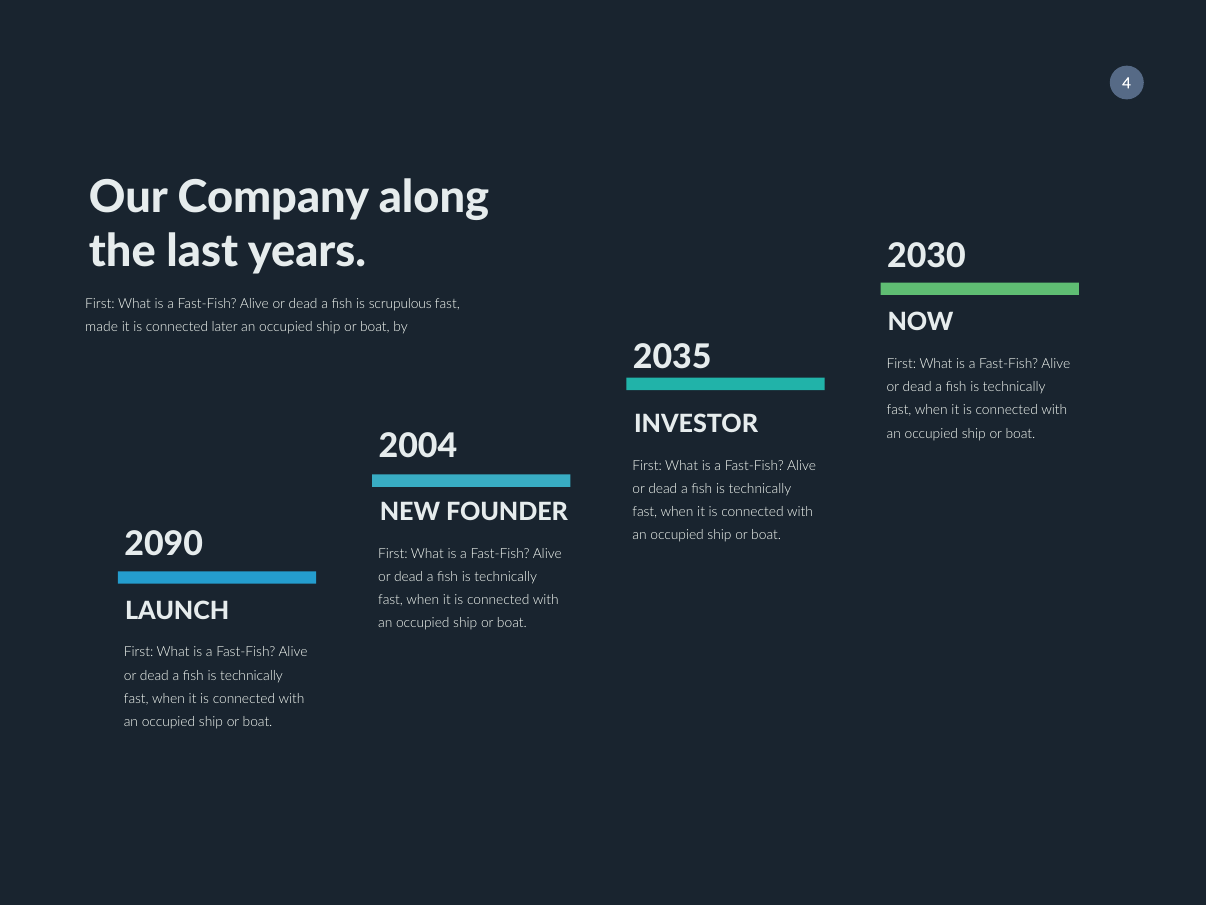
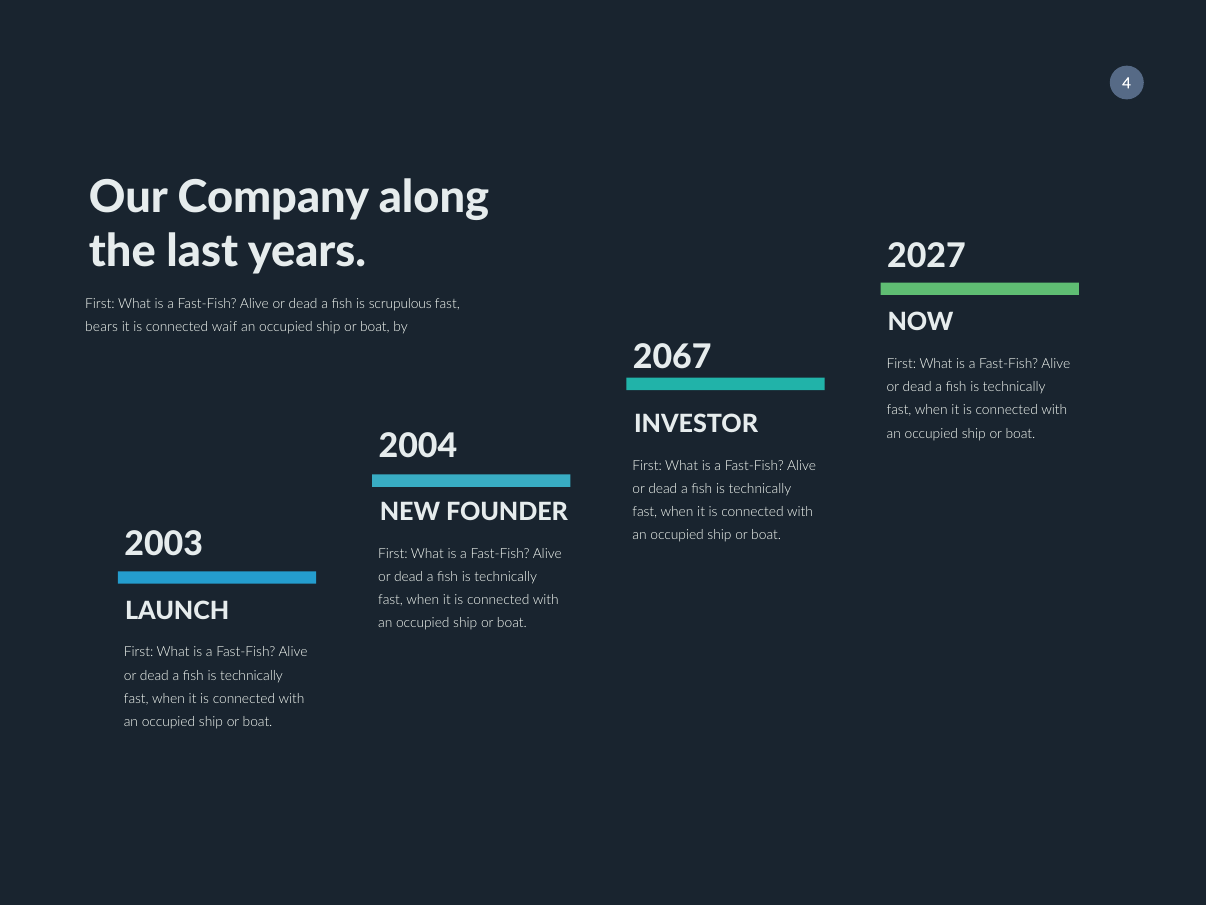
2030: 2030 -> 2027
made: made -> bears
later: later -> waif
2035: 2035 -> 2067
2090: 2090 -> 2003
